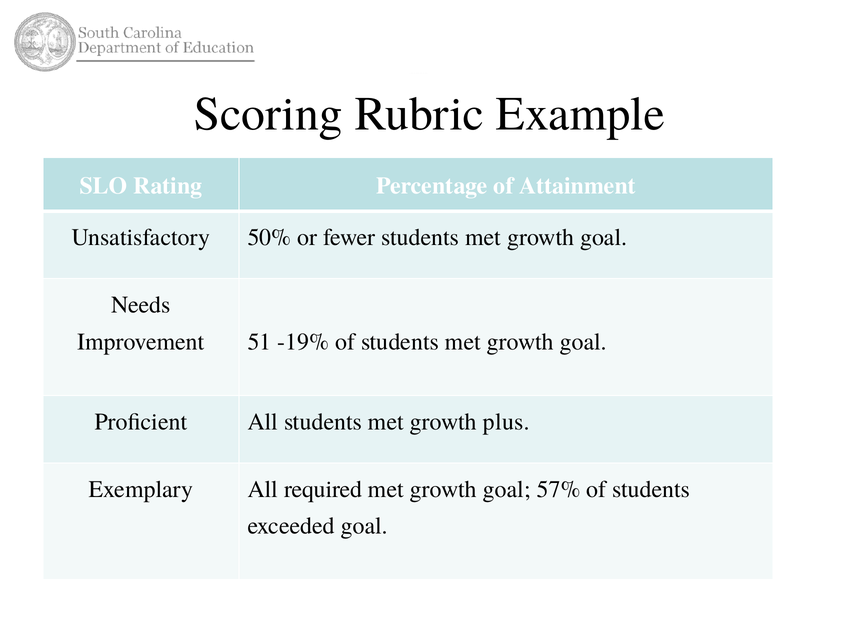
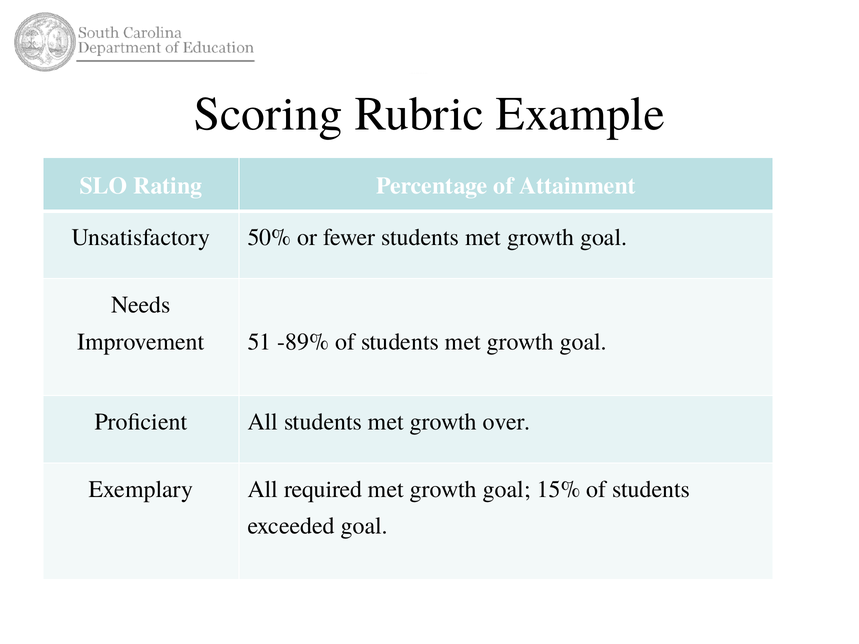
-19%: -19% -> -89%
plus: plus -> over
57%: 57% -> 15%
